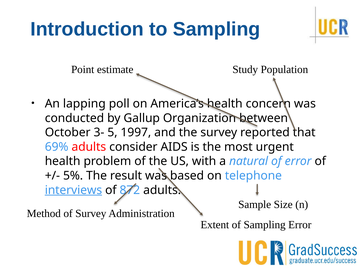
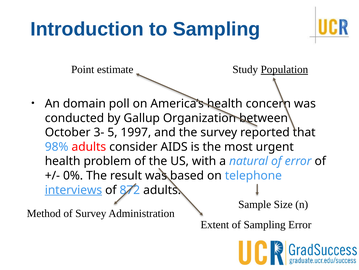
Population underline: none -> present
lapping: lapping -> domain
69%: 69% -> 98%
5%: 5% -> 0%
